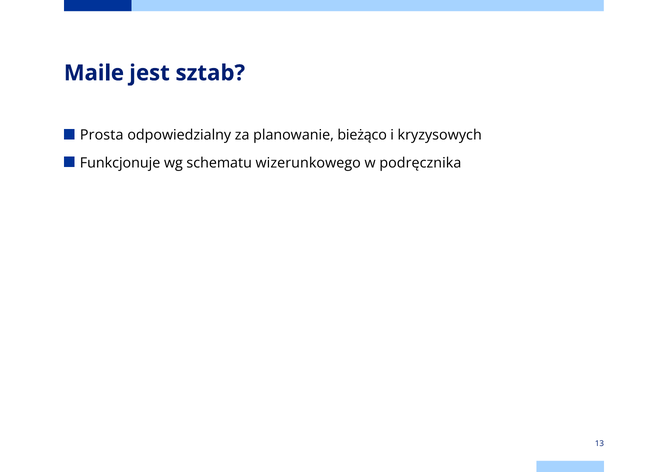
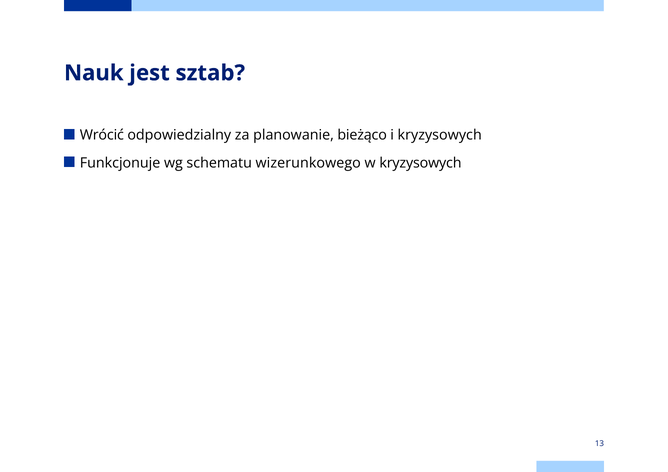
Maile: Maile -> Nauk
Prosta: Prosta -> Wrócić
w podręcznika: podręcznika -> kryzysowych
